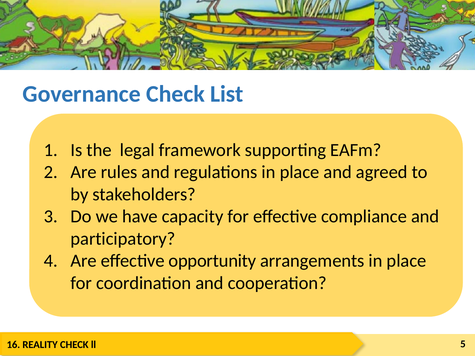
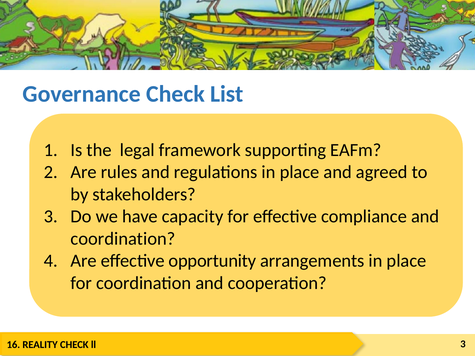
participatory at (123, 239): participatory -> coordination
5 at (463, 344): 5 -> 3
